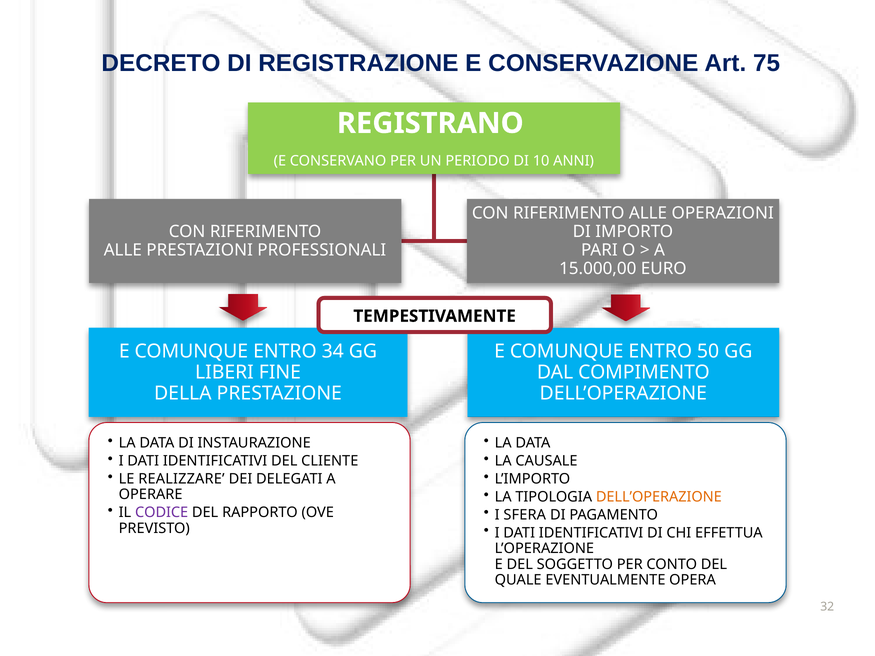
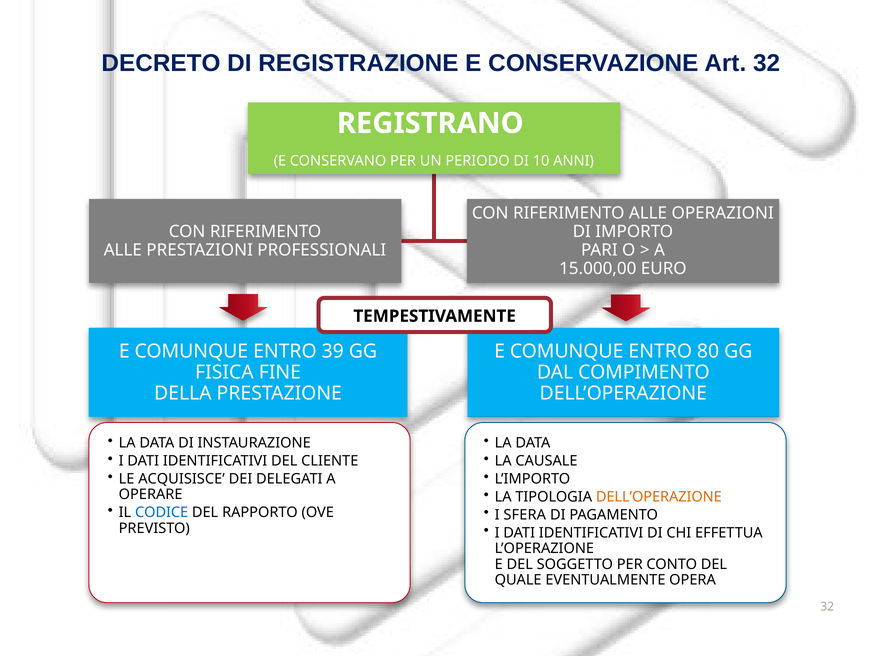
Art 75: 75 -> 32
34: 34 -> 39
50: 50 -> 80
LIBERI: LIBERI -> FISICA
REALIZZARE: REALIZZARE -> ACQUISISCE
CODICE colour: purple -> blue
